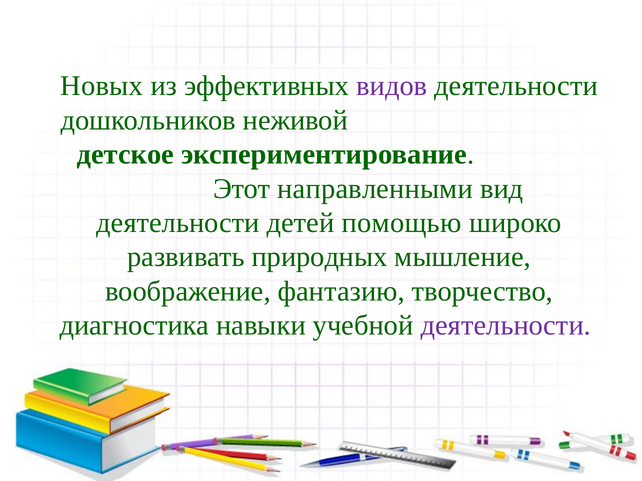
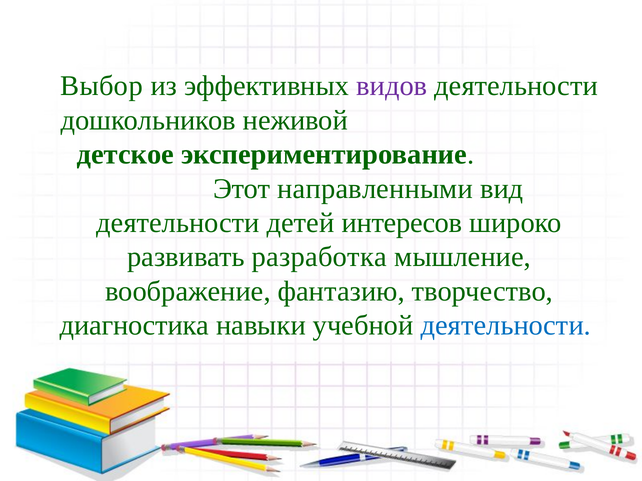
Новых: Новых -> Выбор
помощью: помощью -> интересов
природных: природных -> разработка
деятельности at (506, 326) colour: purple -> blue
